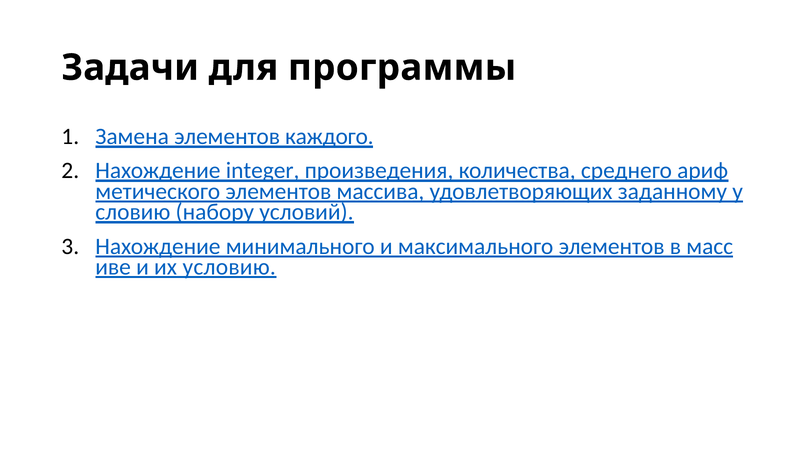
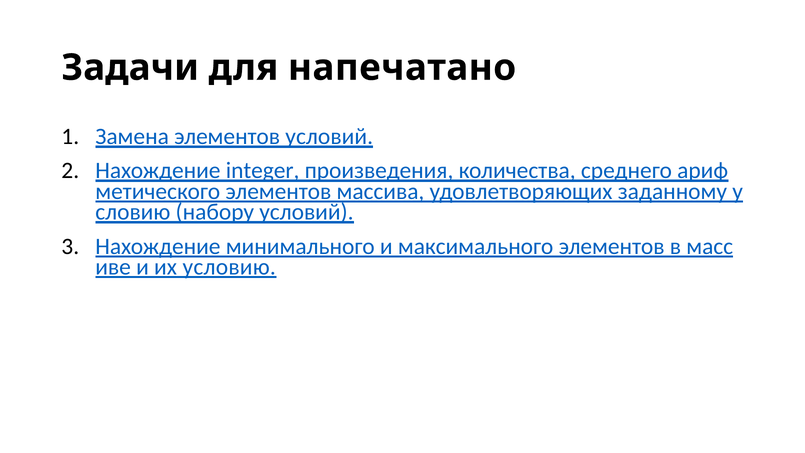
программы: программы -> напечатано
элементов каждого: каждого -> условий
